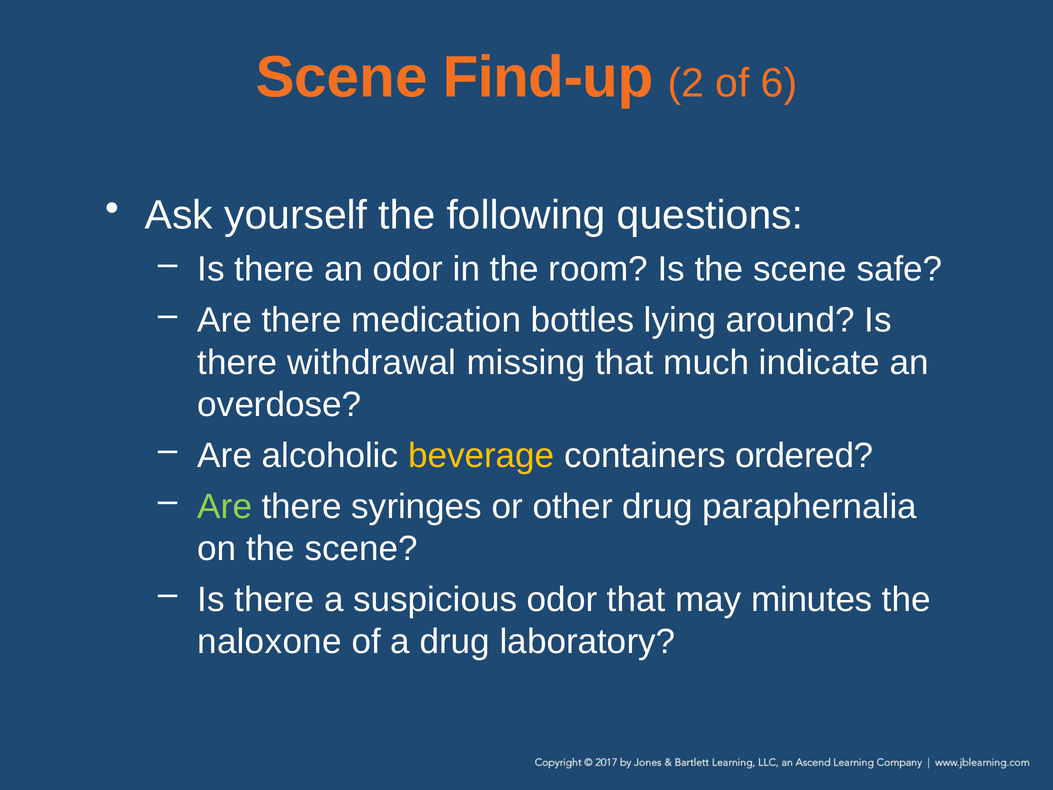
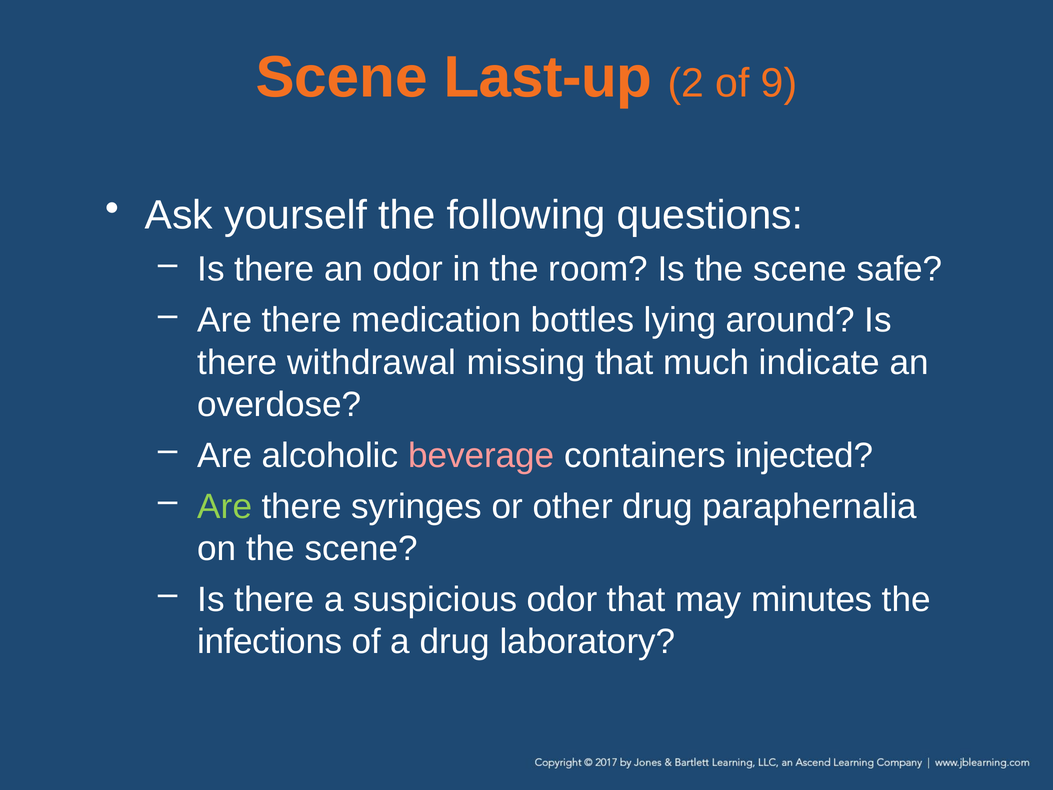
Find-up: Find-up -> Last-up
6: 6 -> 9
beverage colour: yellow -> pink
ordered: ordered -> injected
naloxone: naloxone -> infections
